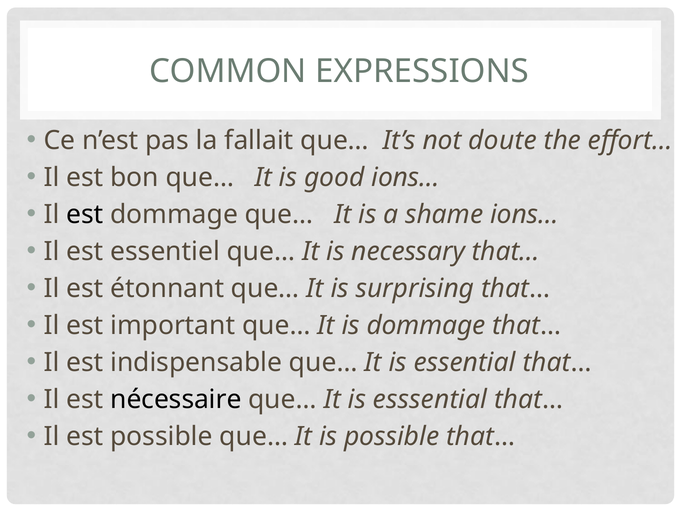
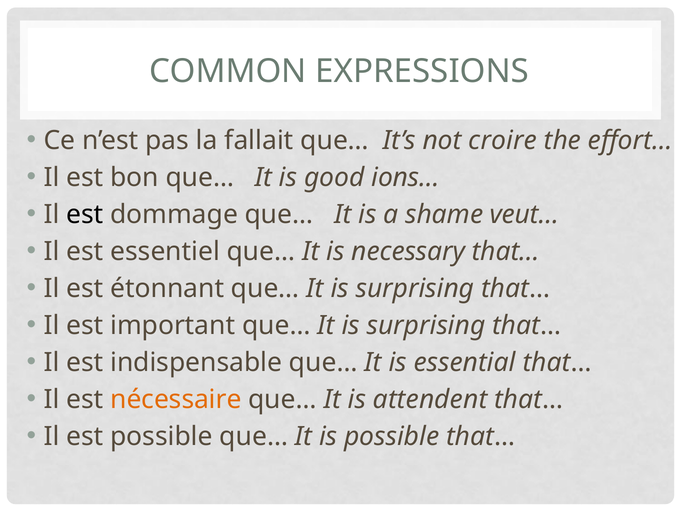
doute: doute -> croire
shame ions…: ions… -> veut…
dommage at (426, 325): dommage -> surprising
nécessaire colour: black -> orange
esssential: esssential -> attendent
